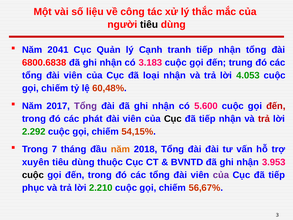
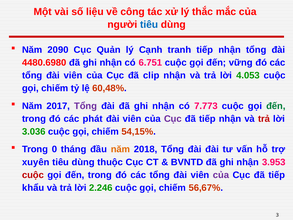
tiêu at (149, 25) colour: black -> blue
2041: 2041 -> 2090
6800.6838: 6800.6838 -> 4480.6980
3.183: 3.183 -> 6.751
trung: trung -> vững
loại: loại -> clip
5.600: 5.600 -> 7.773
đến at (276, 106) colour: red -> green
Cục at (173, 119) colour: black -> purple
2.292: 2.292 -> 3.036
7: 7 -> 0
cuộc at (33, 175) colour: black -> red
phục: phục -> khẩu
2.210: 2.210 -> 2.246
